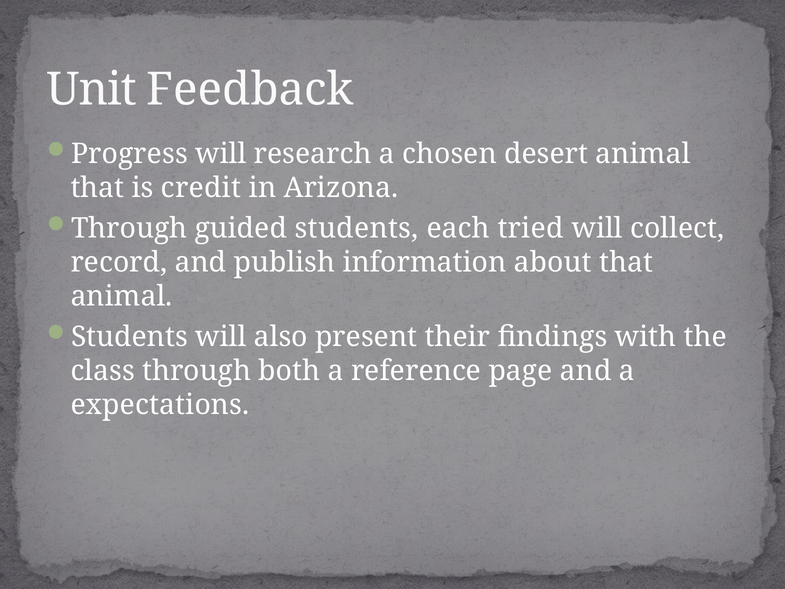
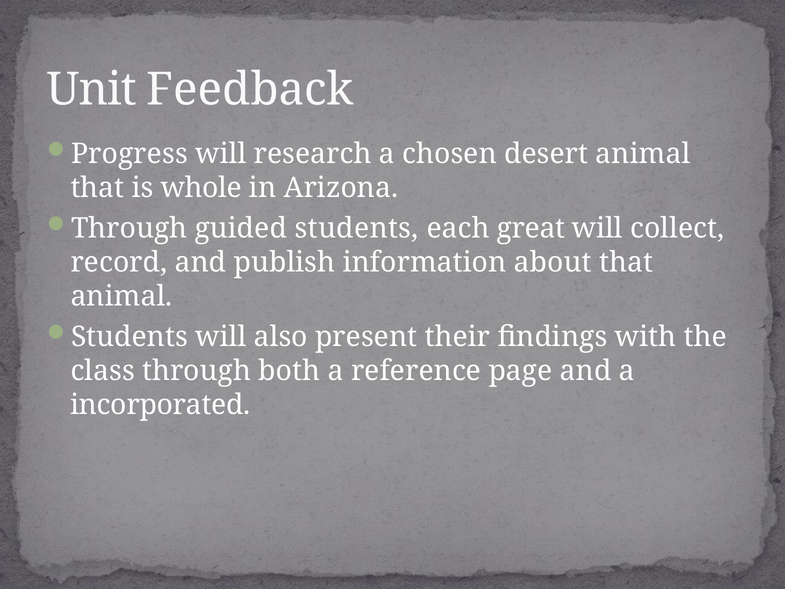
credit: credit -> whole
tried: tried -> great
expectations: expectations -> incorporated
